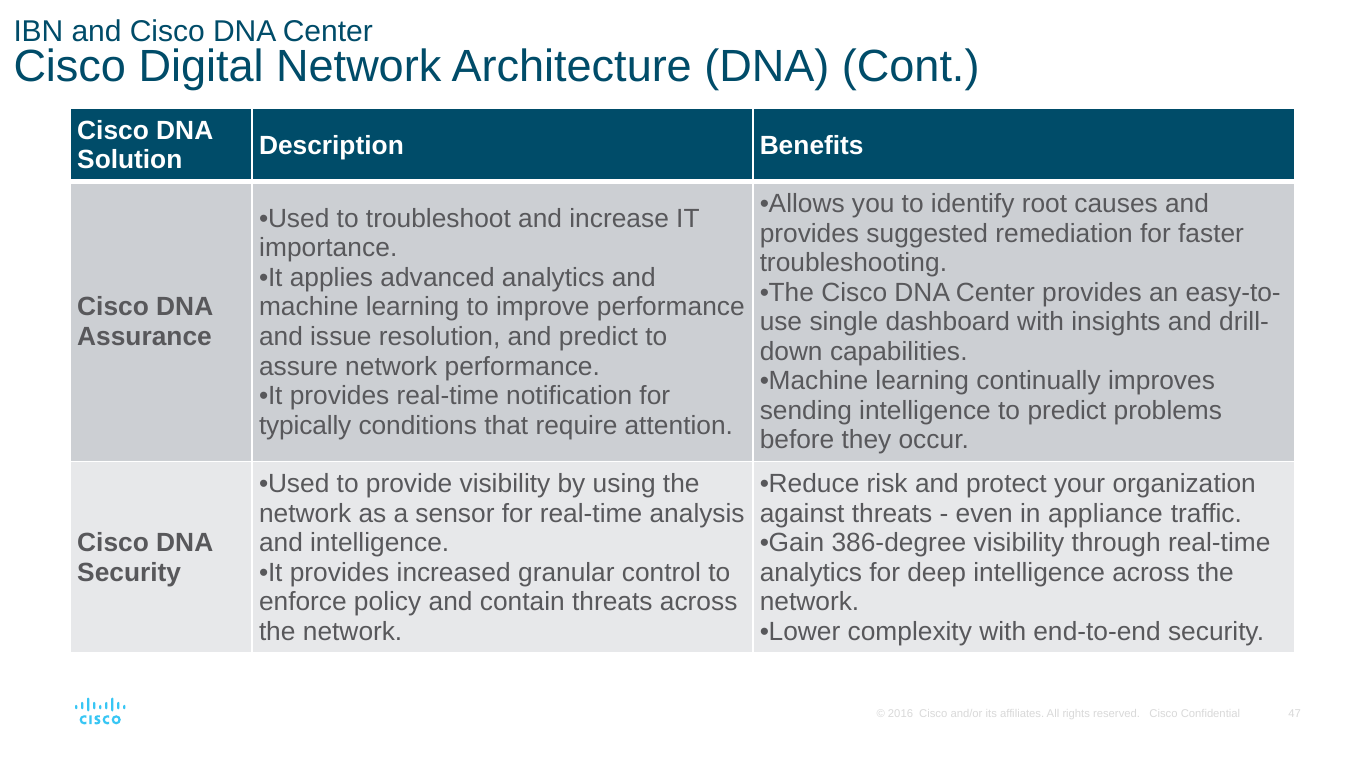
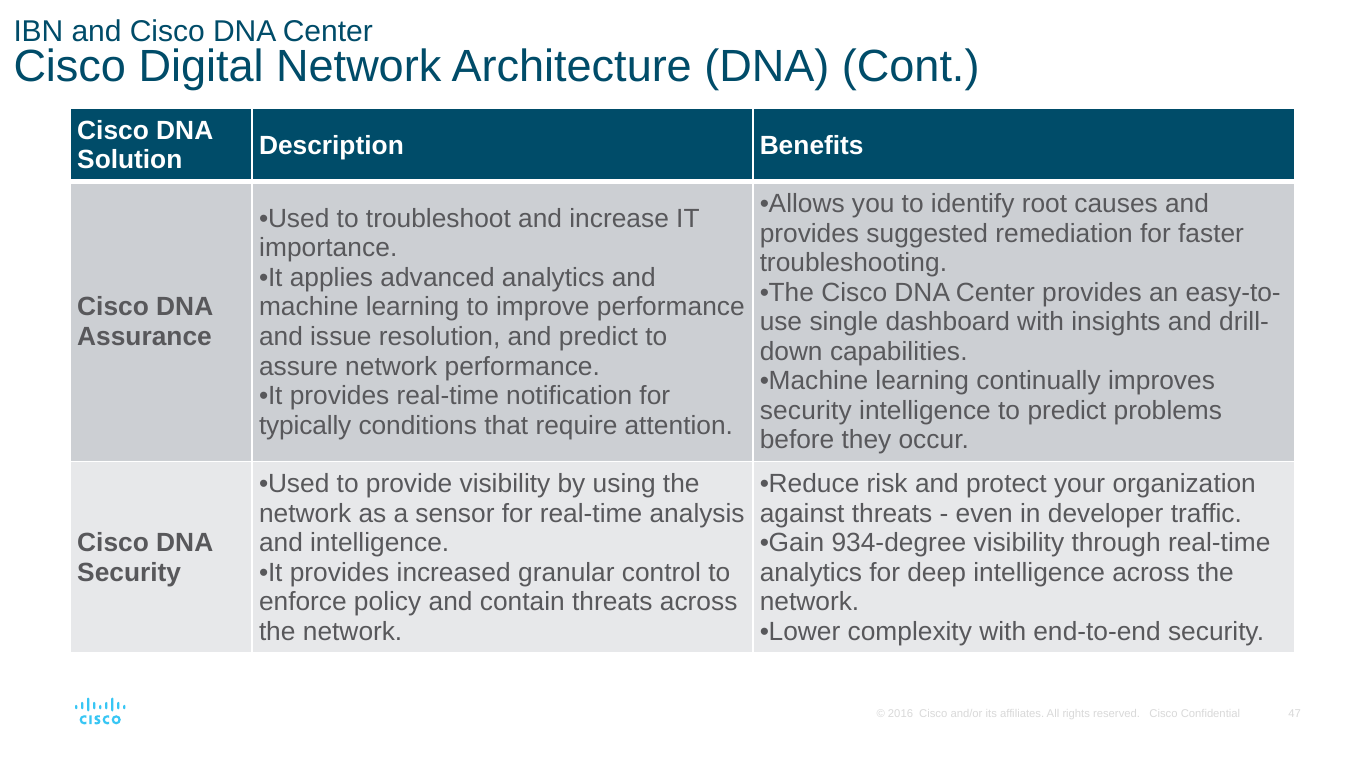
sending at (806, 410): sending -> security
appliance: appliance -> developer
386-degree: 386-degree -> 934-degree
